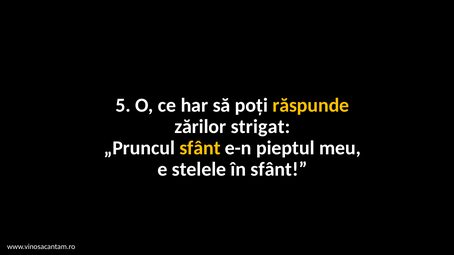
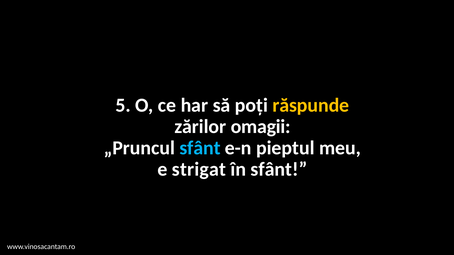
strigat: strigat -> omagii
sfânt at (200, 148) colour: yellow -> light blue
stelele: stelele -> strigat
